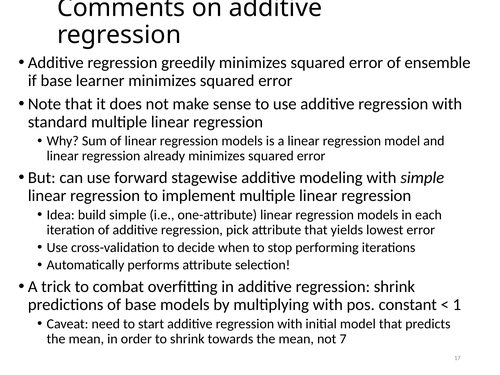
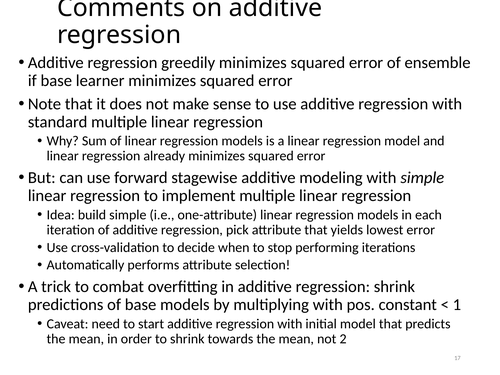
7: 7 -> 2
